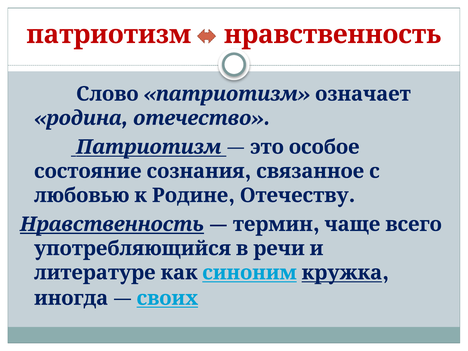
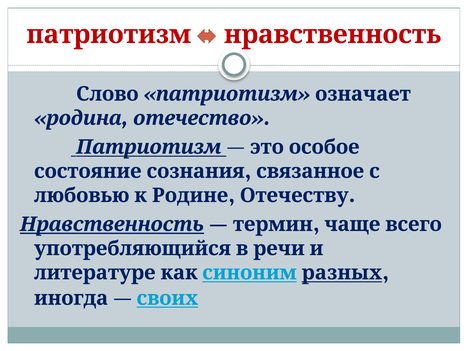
кружка: кружка -> разных
